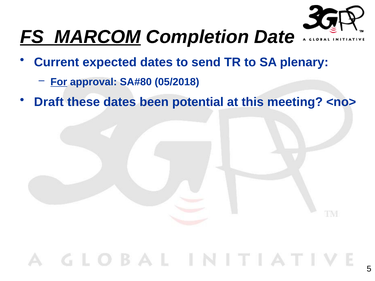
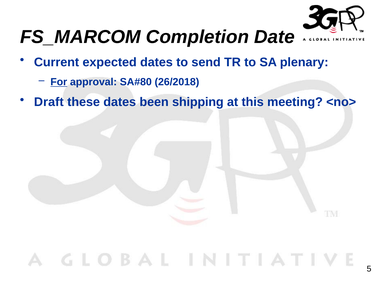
FS_MARCOM underline: present -> none
05/2018: 05/2018 -> 26/2018
potential: potential -> shipping
